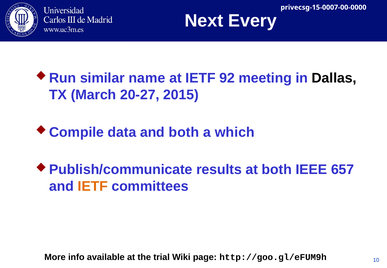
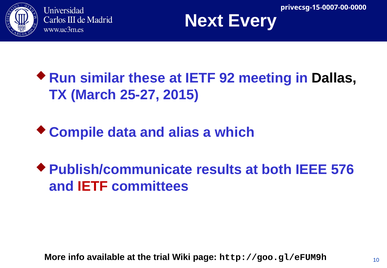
name: name -> these
20-27: 20-27 -> 25-27
and both: both -> alias
657: 657 -> 576
IETF at (93, 186) colour: orange -> red
